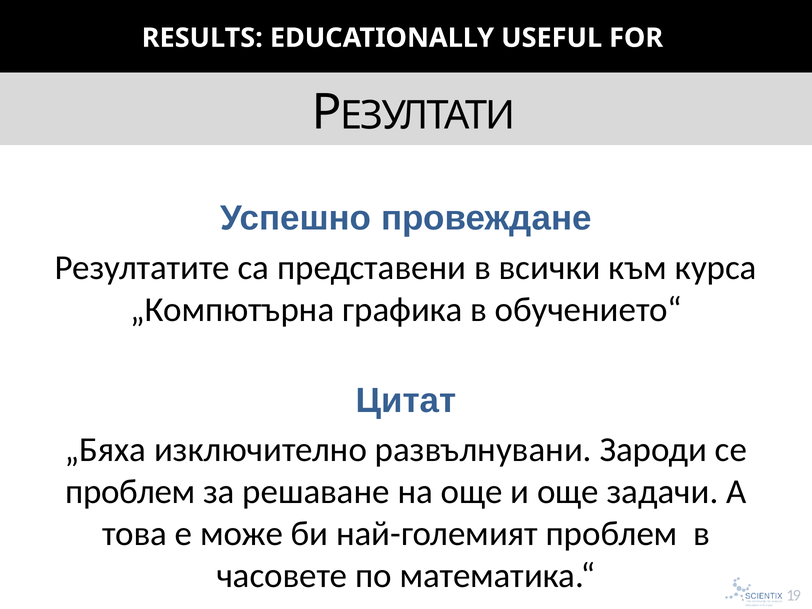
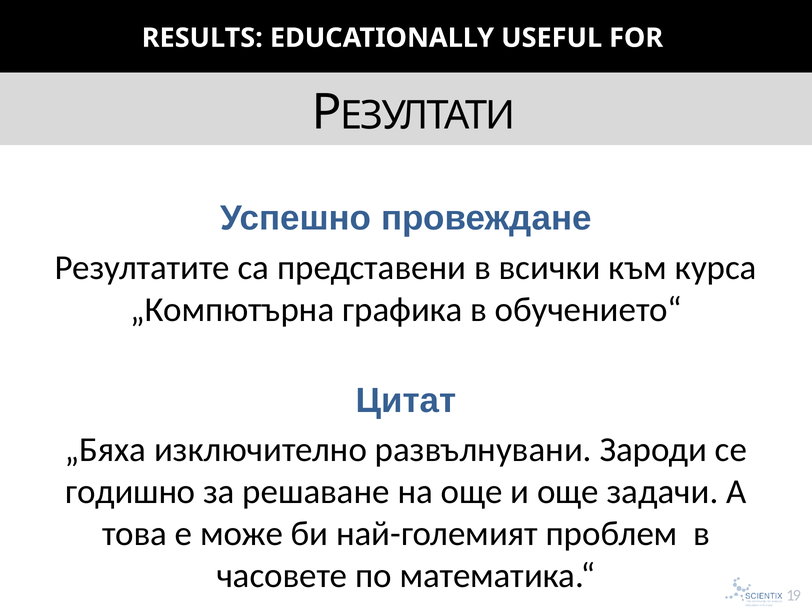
проблем at (130, 492): проблем -> годишно
